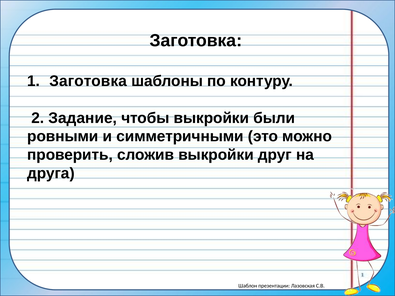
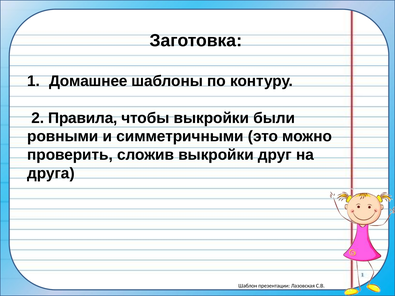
Заготовка at (88, 81): Заготовка -> Домашнее
Задание: Задание -> Правила
